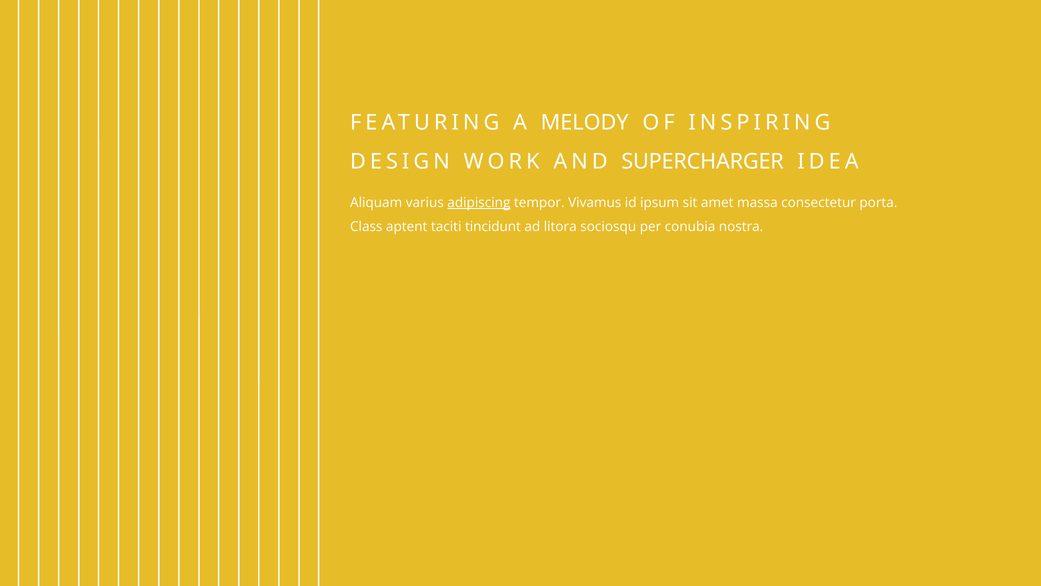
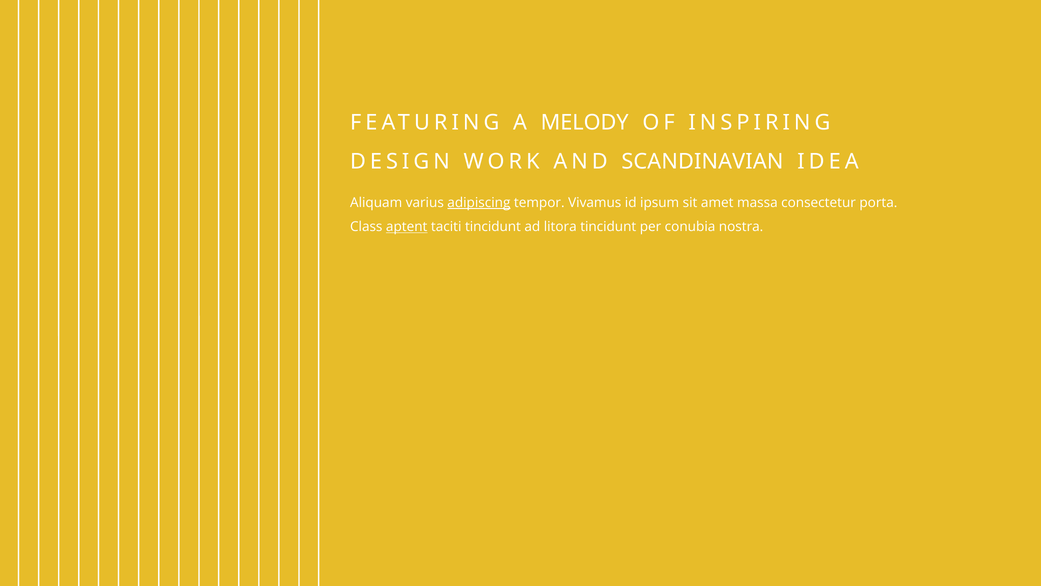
SUPERCHARGER: SUPERCHARGER -> SCANDINAVIAN
aptent underline: none -> present
litora sociosqu: sociosqu -> tincidunt
